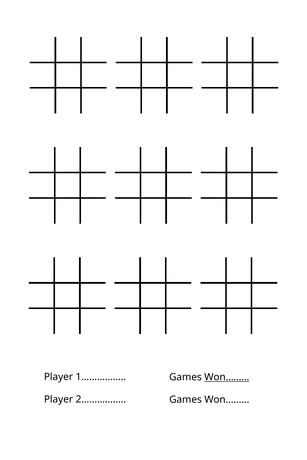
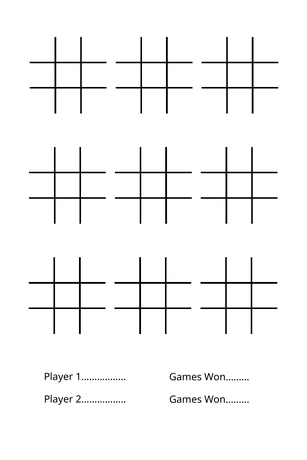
Won……… at (227, 378) underline: present -> none
